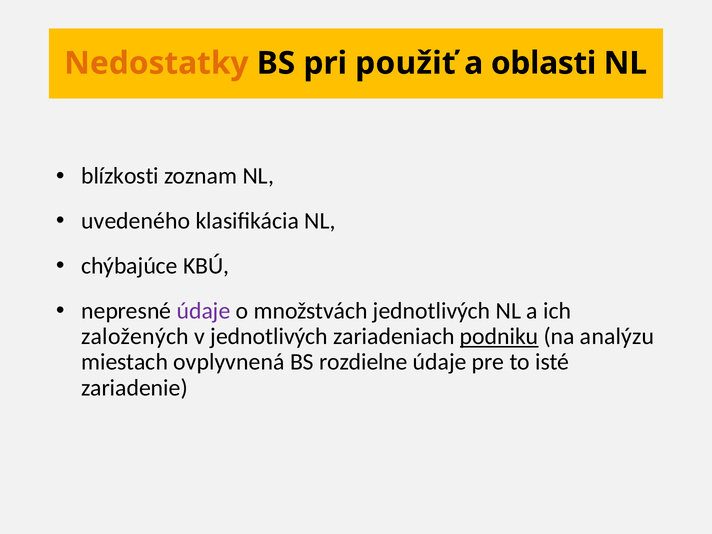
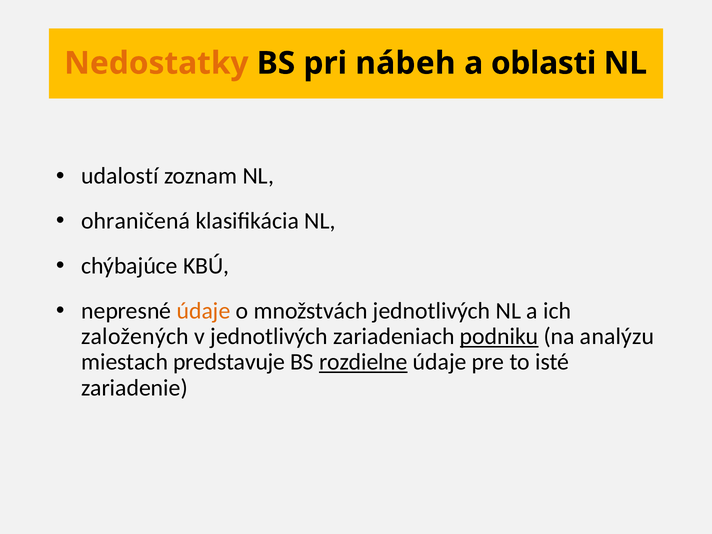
použiť: použiť -> nábeh
blízkosti: blízkosti -> udalostí
uvedeného: uvedeného -> ohraničená
údaje at (204, 311) colour: purple -> orange
ovplyvnená: ovplyvnená -> predstavuje
rozdielne underline: none -> present
